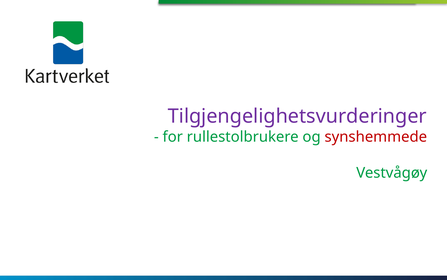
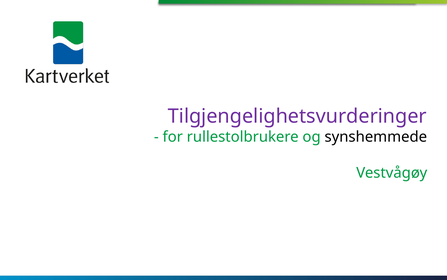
synshemmede colour: red -> black
